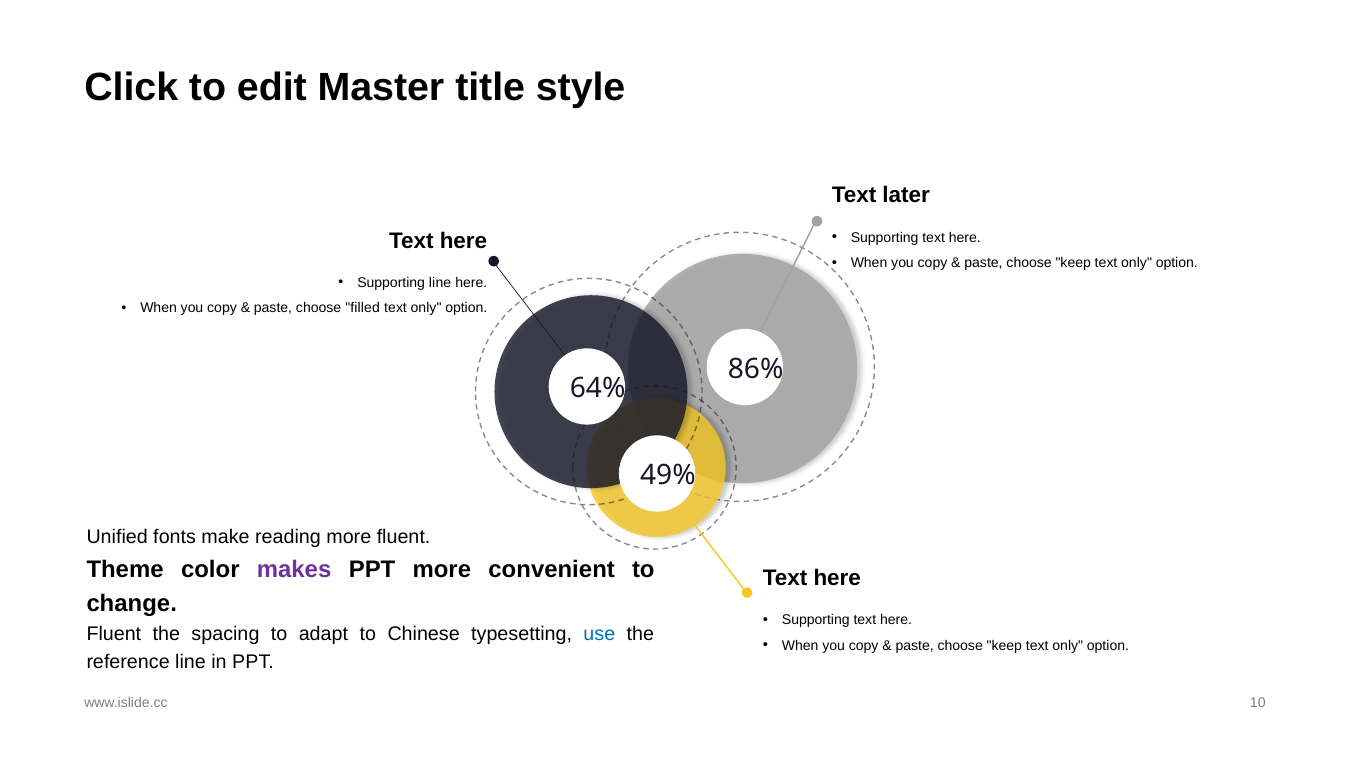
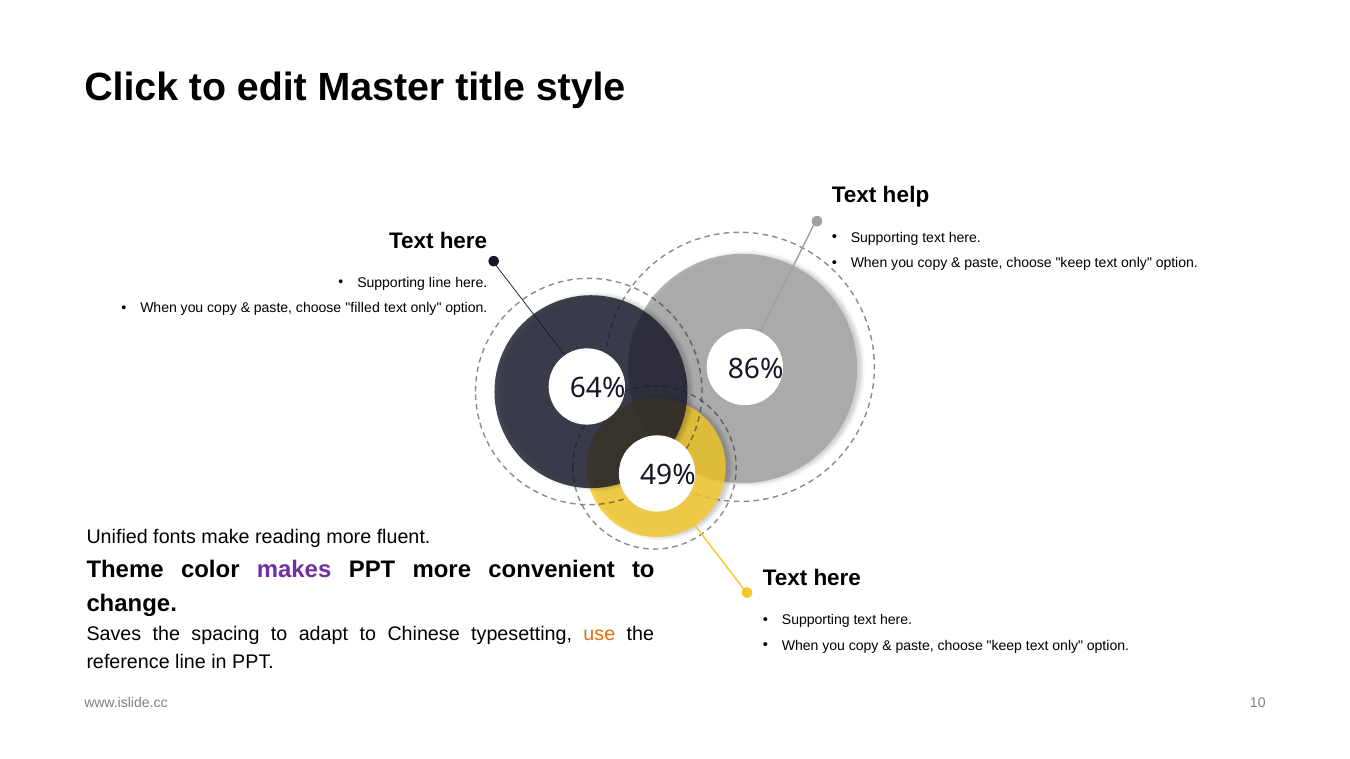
later: later -> help
Fluent at (114, 634): Fluent -> Saves
use colour: blue -> orange
